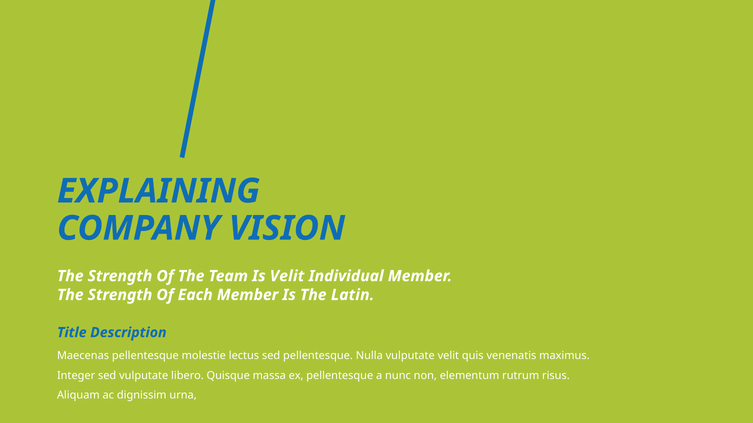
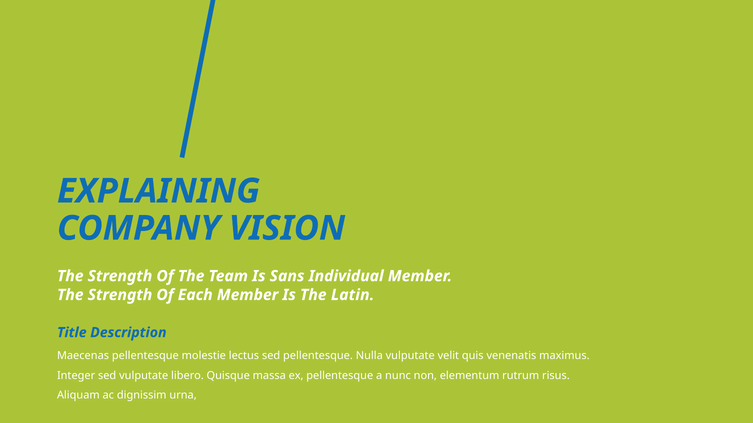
Is Velit: Velit -> Sans
